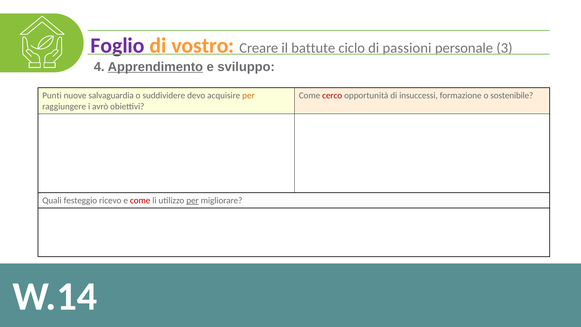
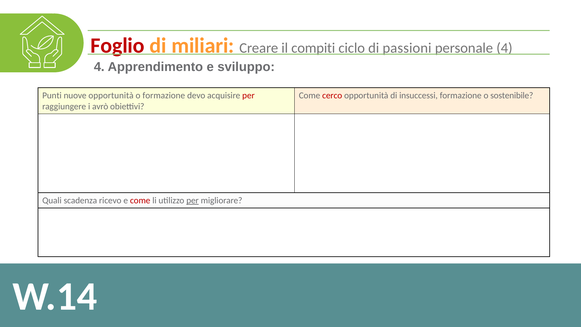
Foglio colour: purple -> red
vostro: vostro -> miliari
battute: battute -> compiti
personale 3: 3 -> 4
Apprendimento underline: present -> none
nuove salvaguardia: salvaguardia -> opportunità
o suddividere: suddividere -> formazione
per at (248, 95) colour: orange -> red
festeggio: festeggio -> scadenza
